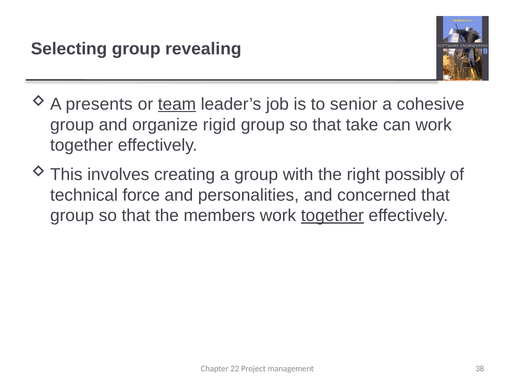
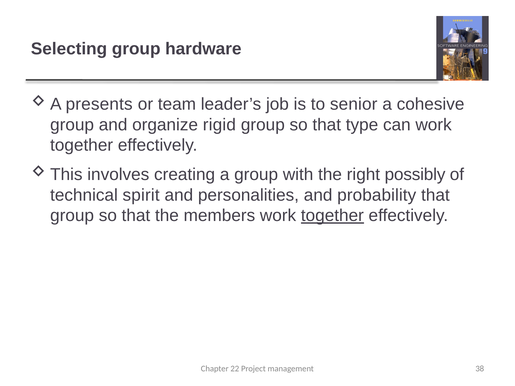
revealing: revealing -> hardware
team underline: present -> none
take: take -> type
force: force -> spirit
concerned: concerned -> probability
